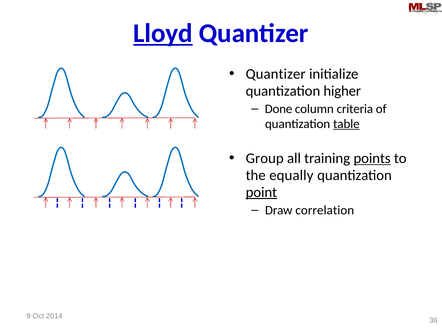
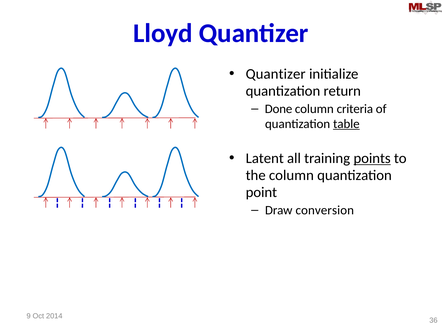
Lloyd underline: present -> none
higher: higher -> return
Group: Group -> Latent
the equally: equally -> column
point underline: present -> none
correlation: correlation -> conversion
